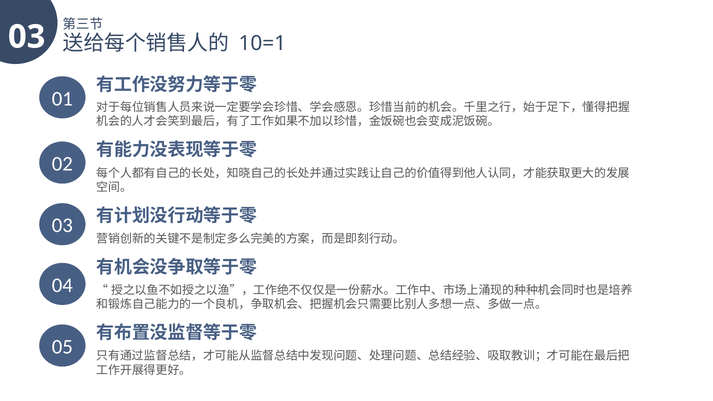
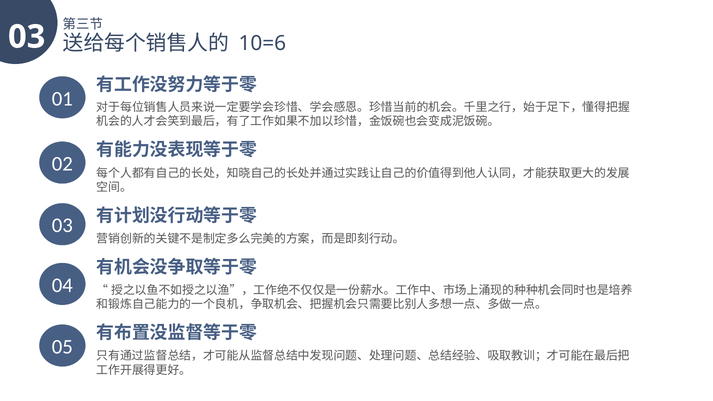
10=1: 10=1 -> 10=6
